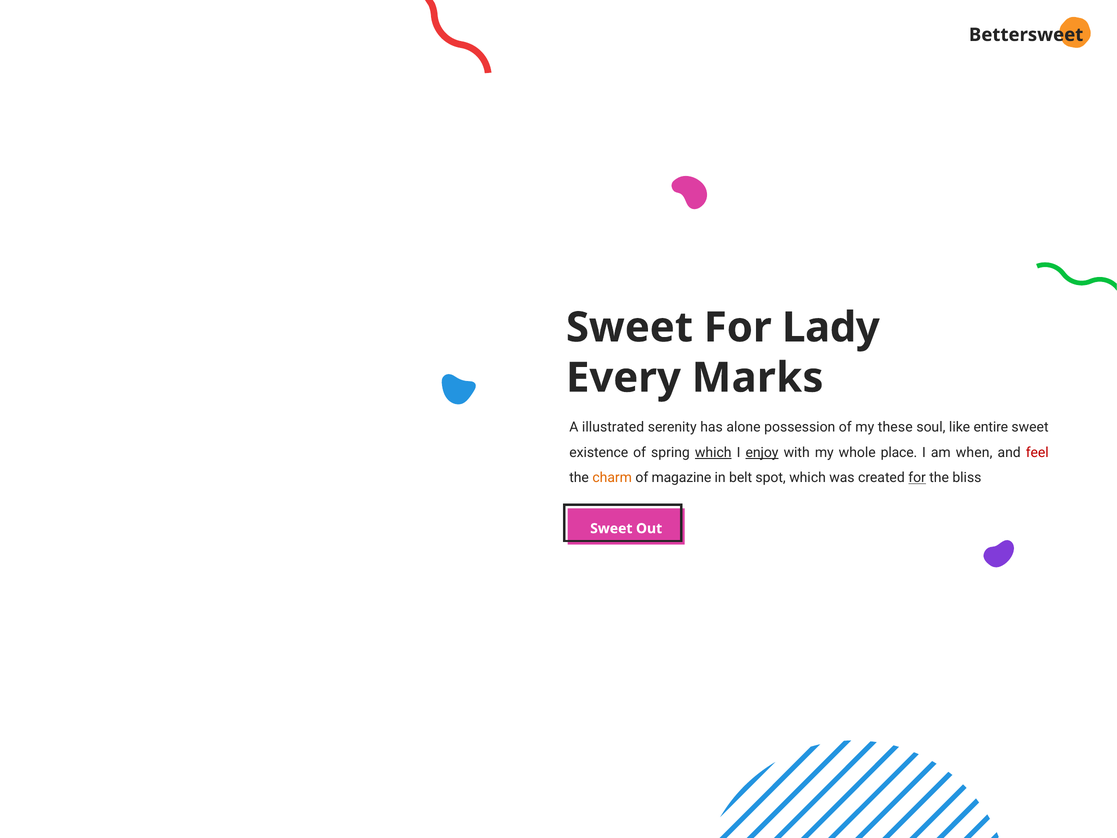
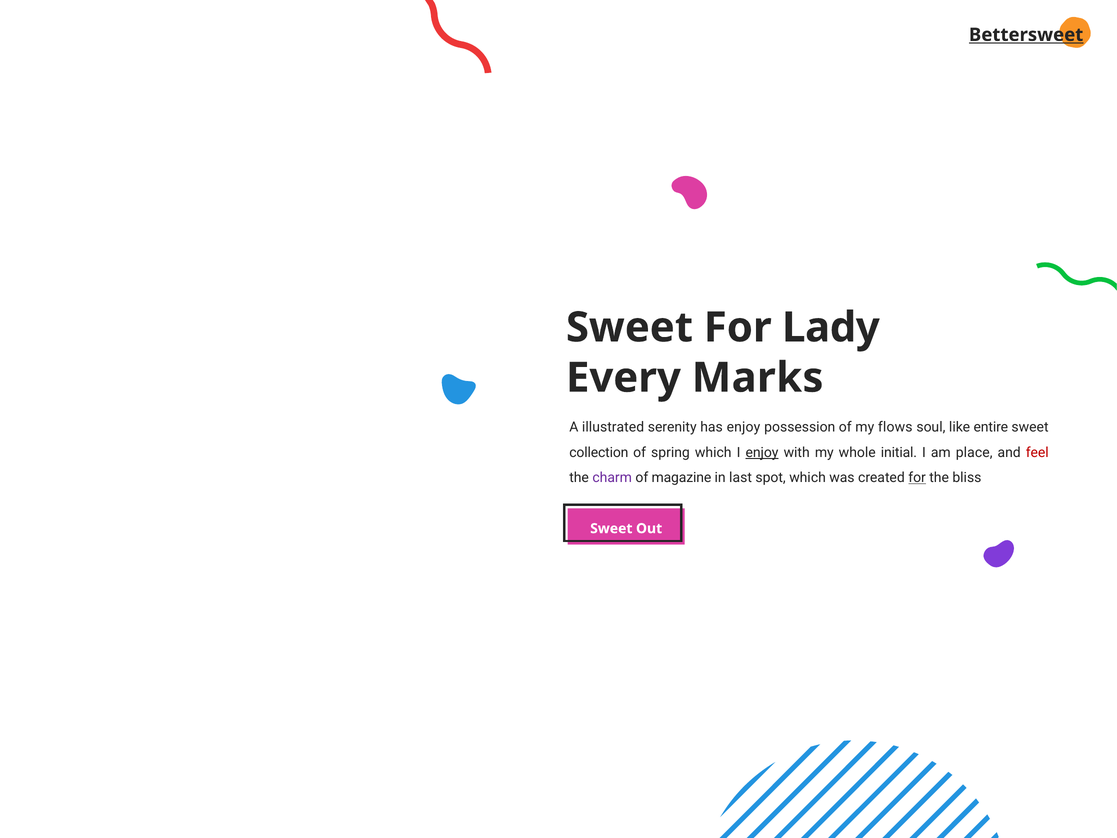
Bettersweet underline: none -> present
has alone: alone -> enjoy
these: these -> flows
existence: existence -> collection
which at (713, 452) underline: present -> none
place: place -> initial
when: when -> place
charm colour: orange -> purple
belt: belt -> last
